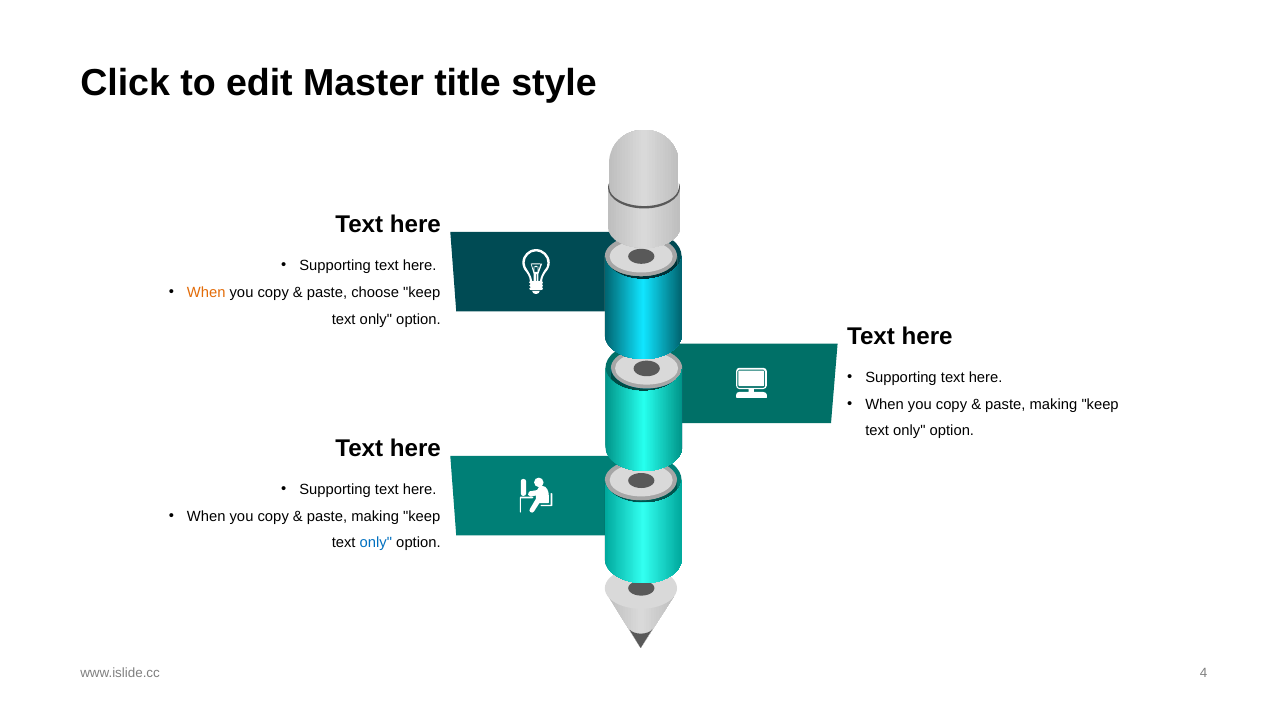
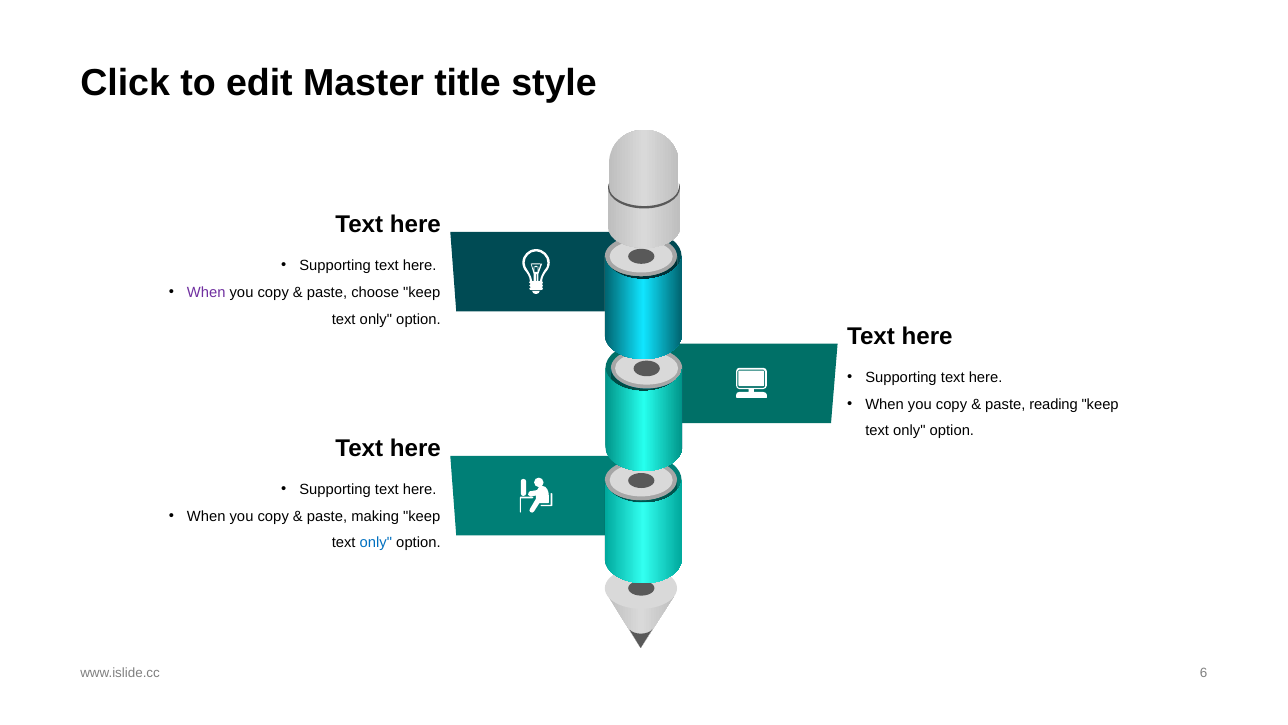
When at (206, 292) colour: orange -> purple
making at (1053, 404): making -> reading
4: 4 -> 6
